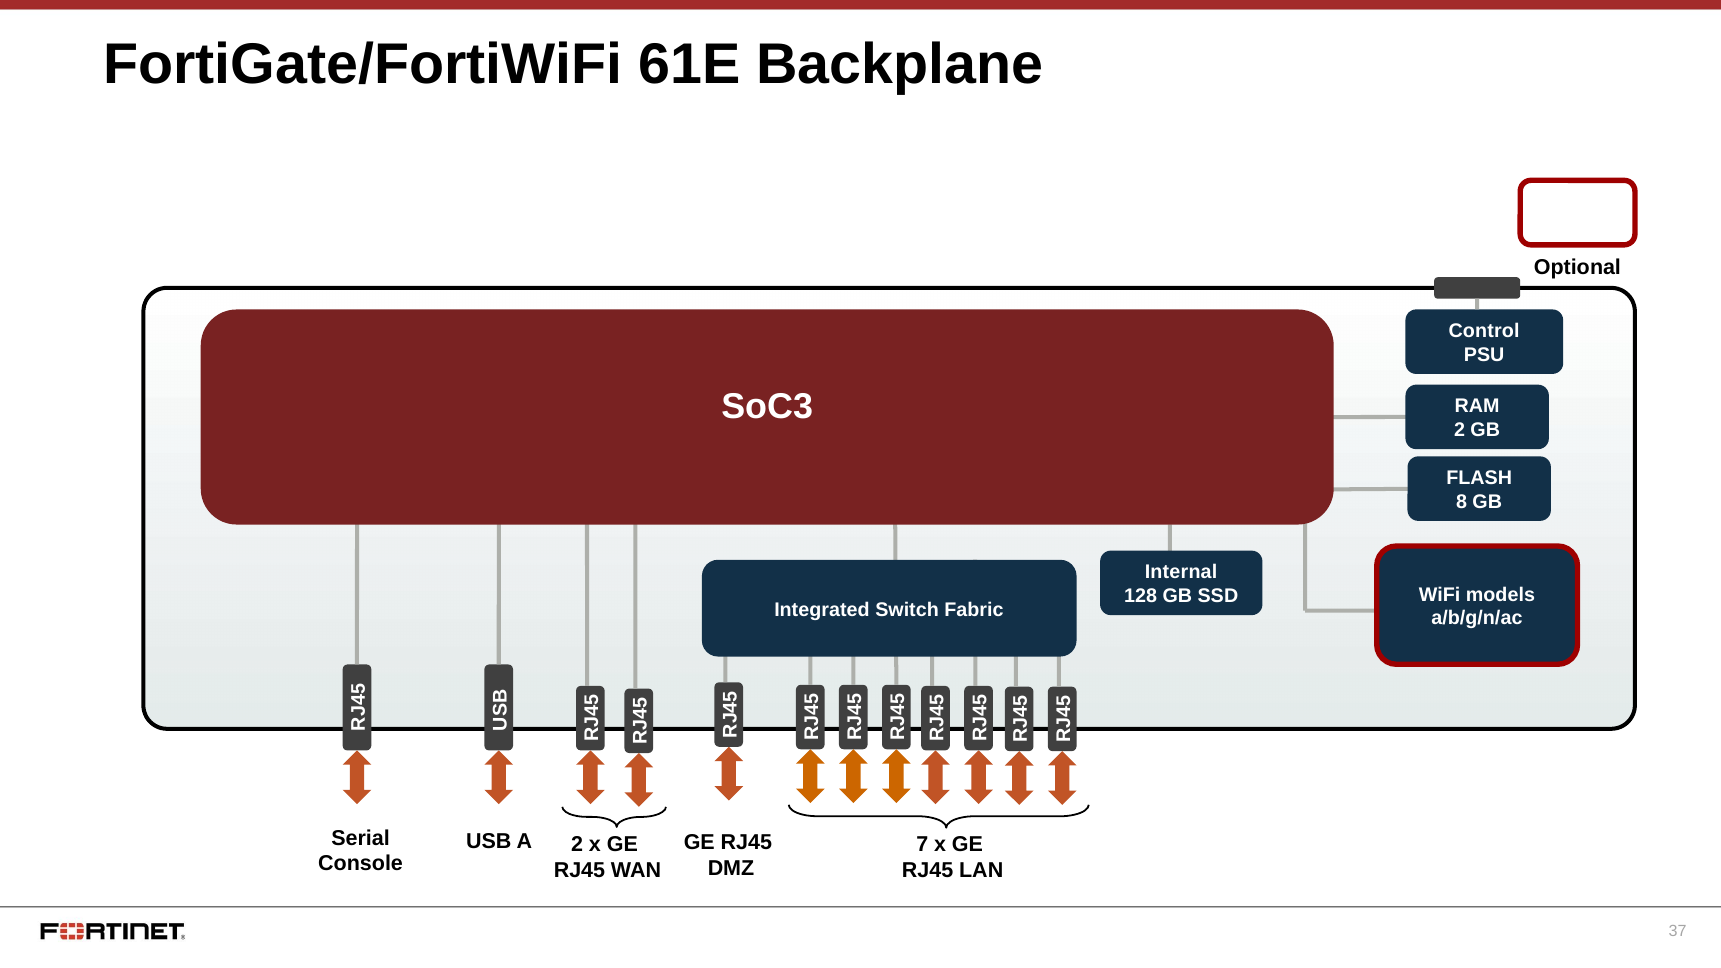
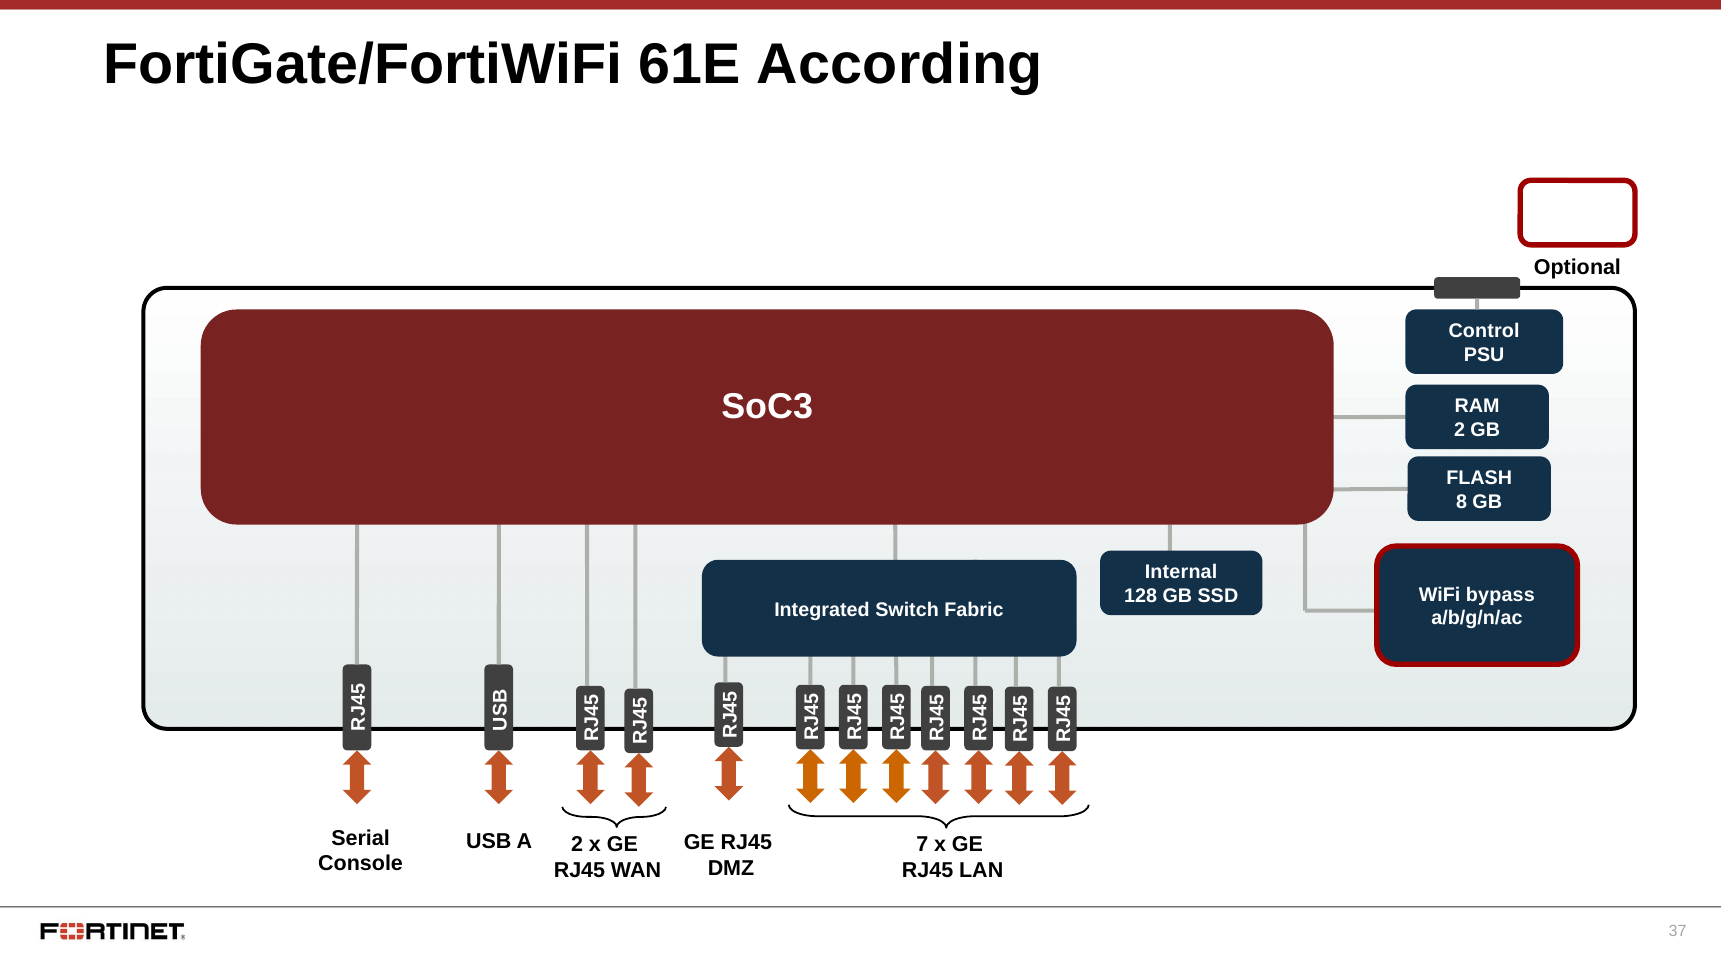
Backplane: Backplane -> According
models: models -> bypass
